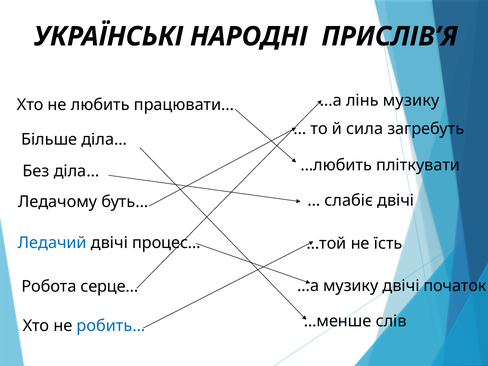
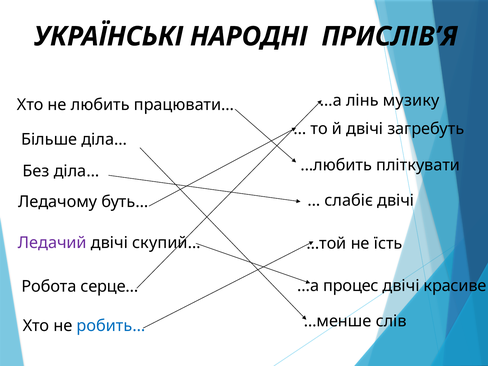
й сила: сила -> двічі
Ледачий colour: blue -> purple
процес…: процес… -> скупий…
…а музику: музику -> процес
початок: початок -> красиве
